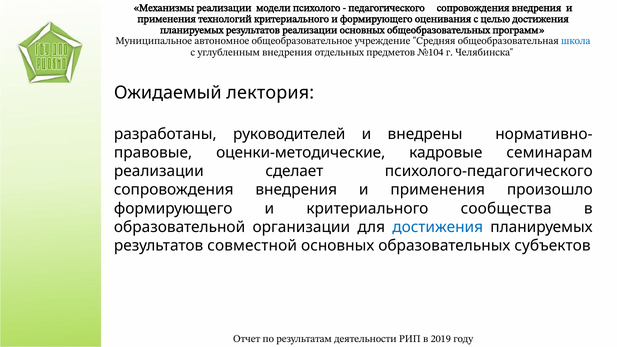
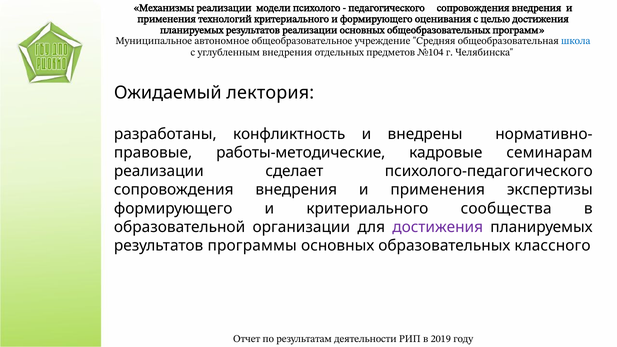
руководителей: руководителей -> конфликтность
оценки-методические: оценки-методические -> работы-методические
произошло: произошло -> экспертизы
достижения at (438, 227) colour: blue -> purple
совместной: совместной -> программы
субъектов: субъектов -> классного
